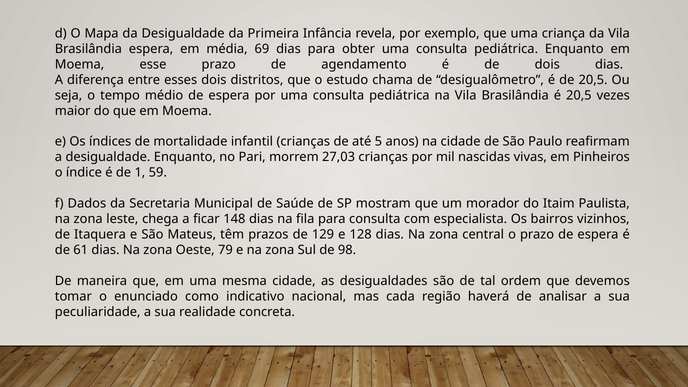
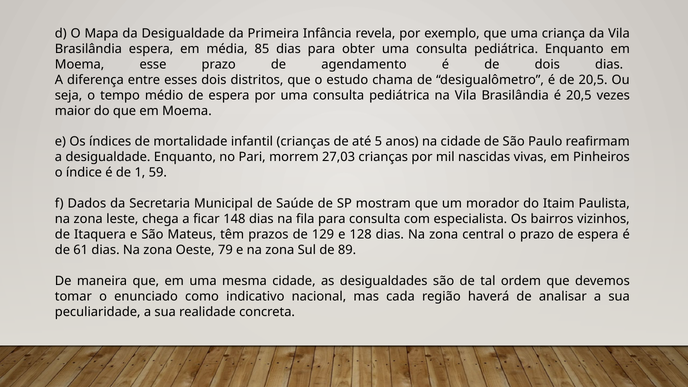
69: 69 -> 85
98: 98 -> 89
